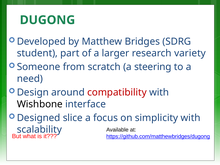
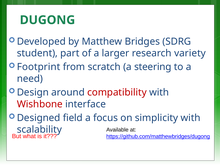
Someone: Someone -> Footprint
Wishbone colour: black -> red
slice: slice -> field
